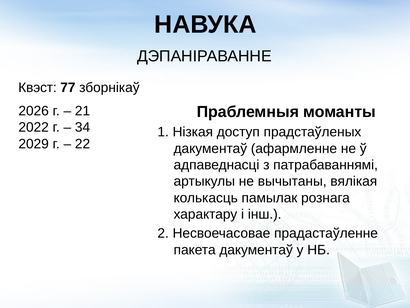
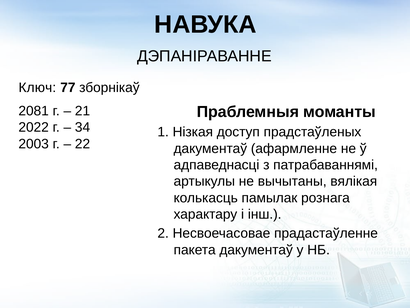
Квэст: Квэст -> Ключ
2026: 2026 -> 2081
2029: 2029 -> 2003
